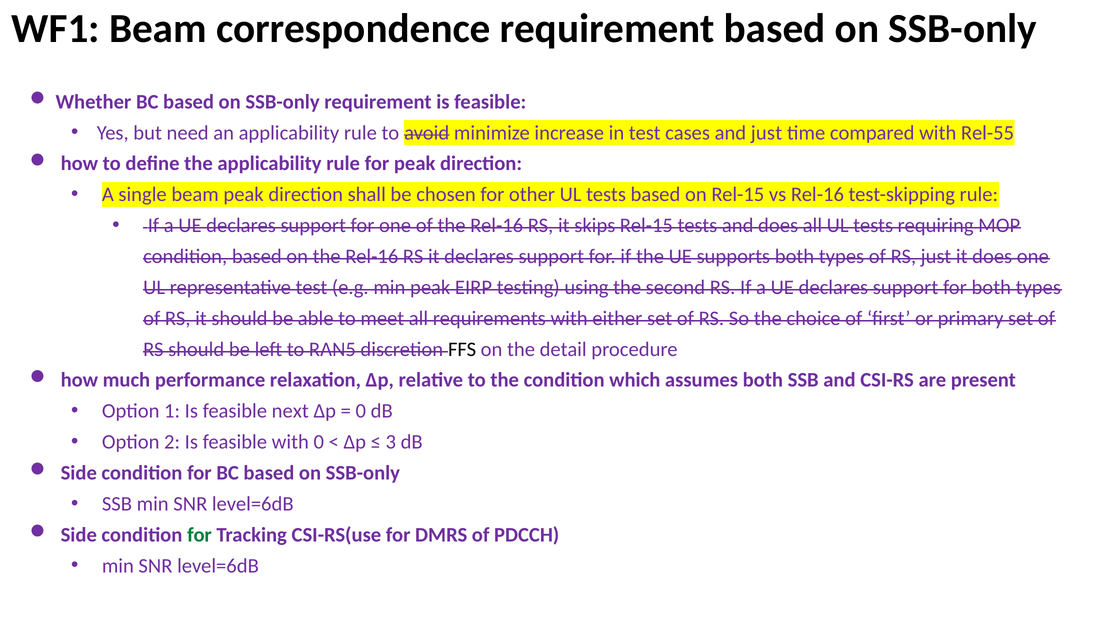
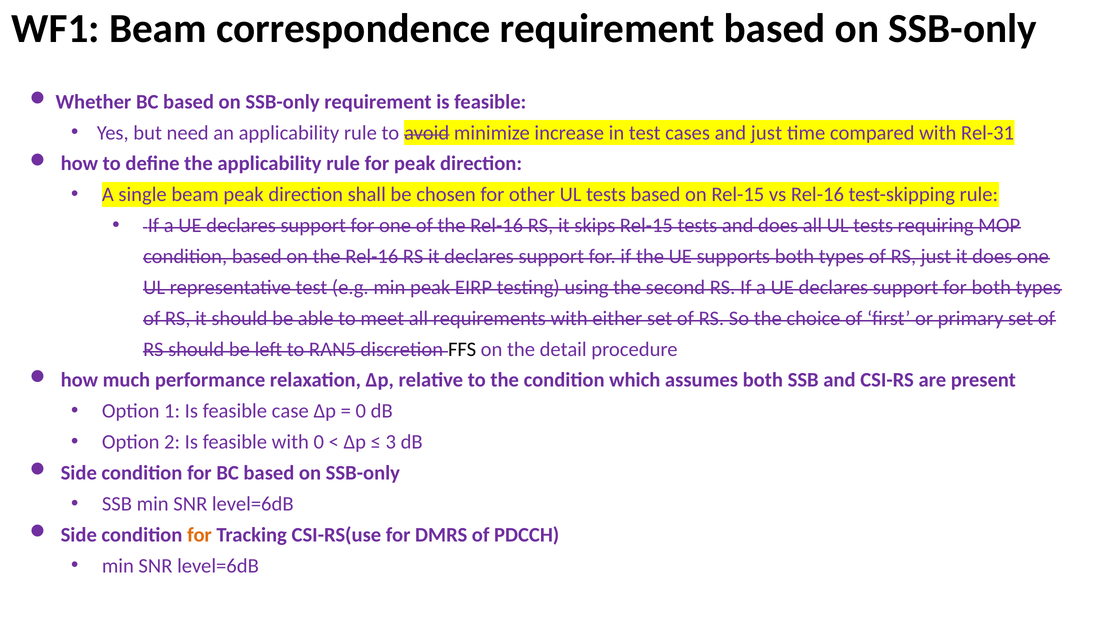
Rel-55: Rel-55 -> Rel-31
next: next -> case
for at (199, 535) colour: green -> orange
